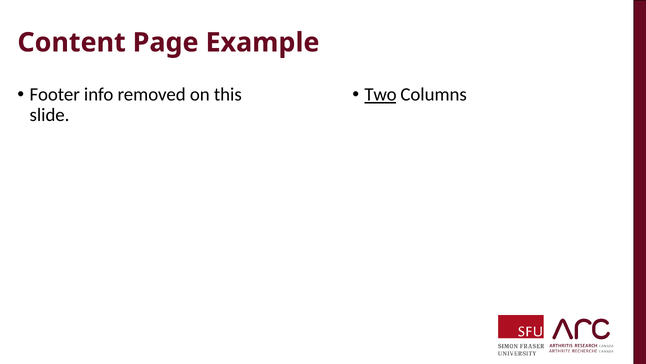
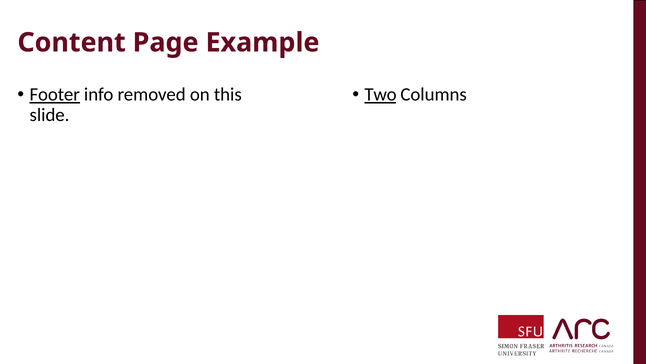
Footer underline: none -> present
